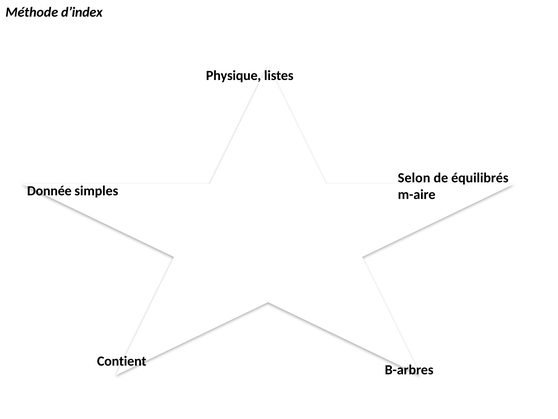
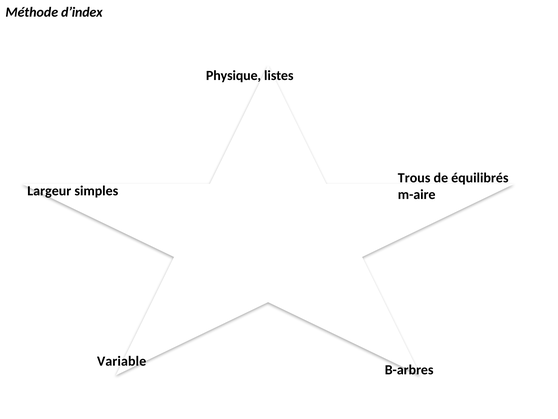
Selon: Selon -> Trous
Donnée: Donnée -> Largeur
Contient: Contient -> Variable
